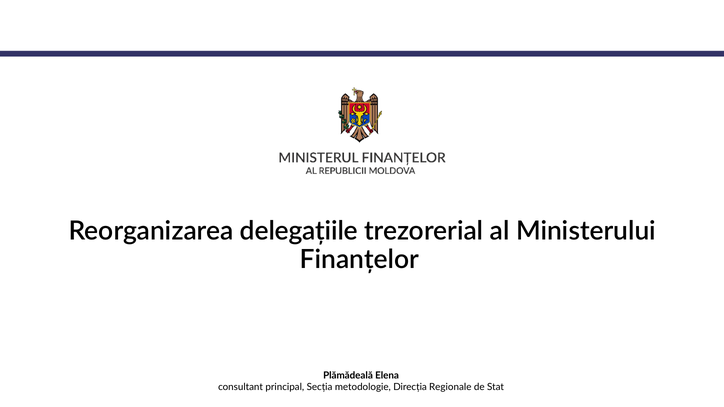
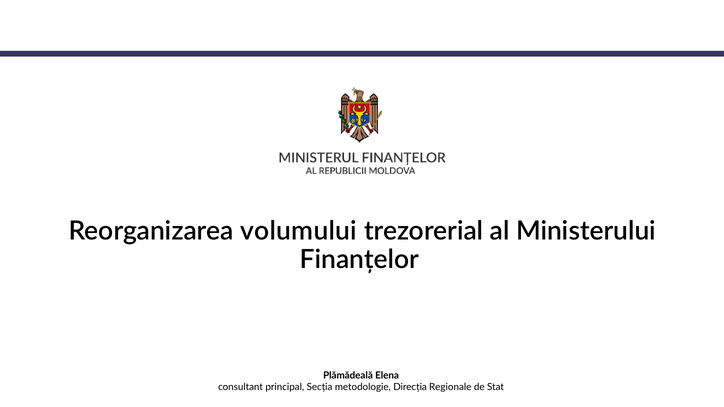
delegațiile: delegațiile -> volumului
